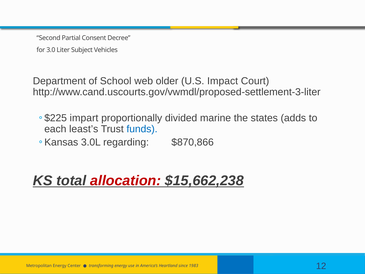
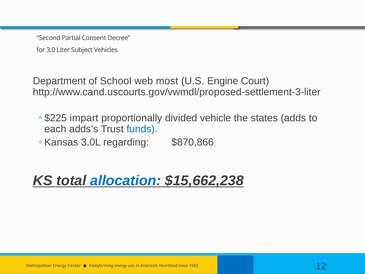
older: older -> most
Impact: Impact -> Engine
marine: marine -> vehicle
least’s: least’s -> adds’s
allocation colour: red -> blue
